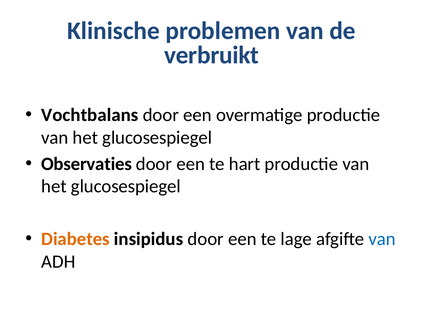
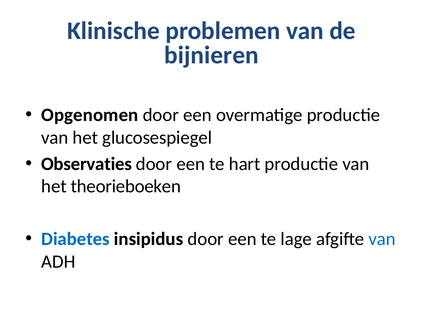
verbruikt: verbruikt -> bijnieren
Vochtbalans: Vochtbalans -> Opgenomen
glucosespiegel at (126, 187): glucosespiegel -> theorieboeken
Diabetes colour: orange -> blue
